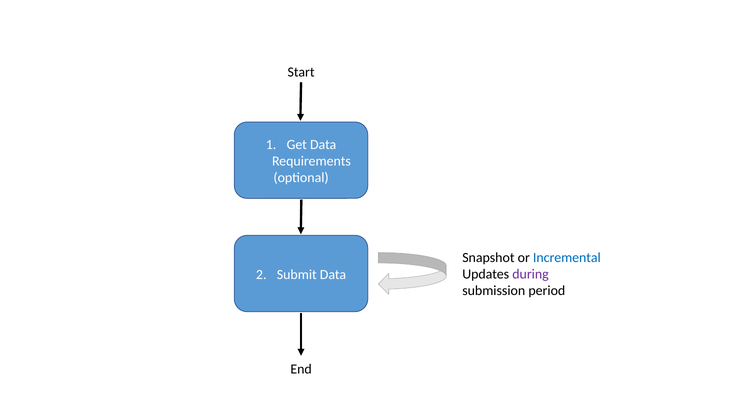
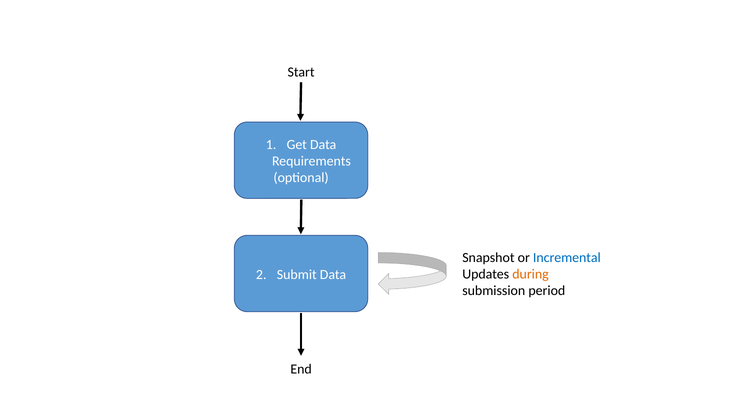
during colour: purple -> orange
